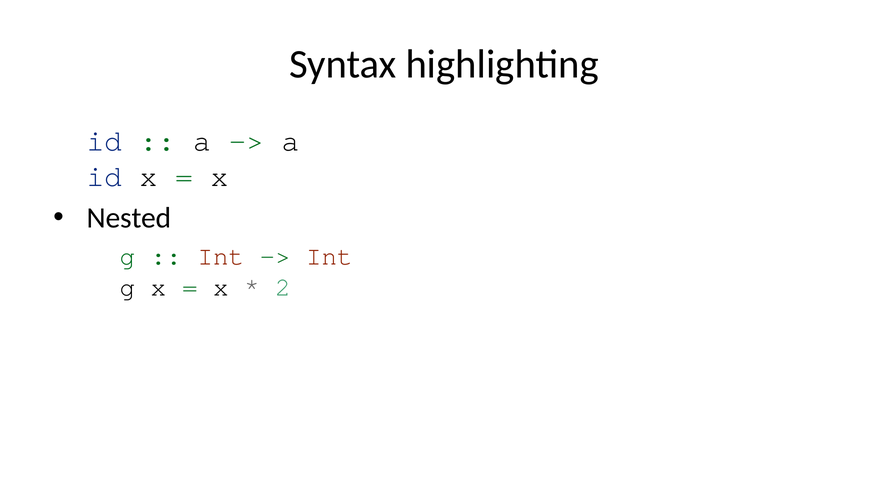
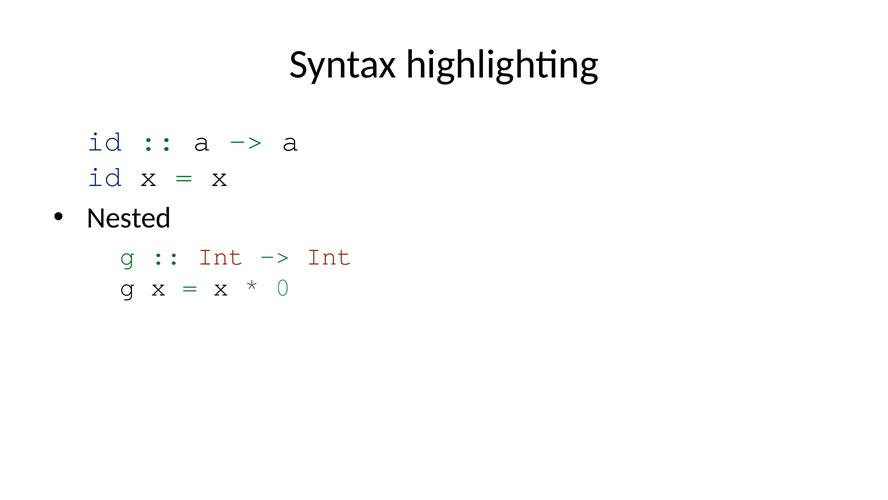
2: 2 -> 0
